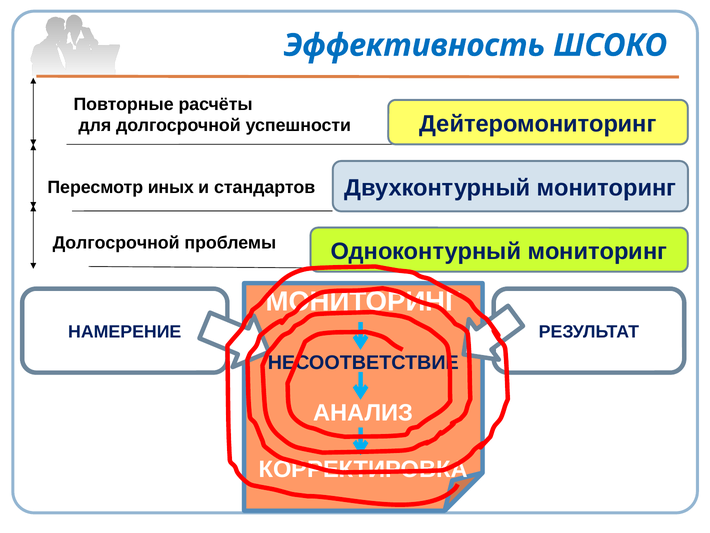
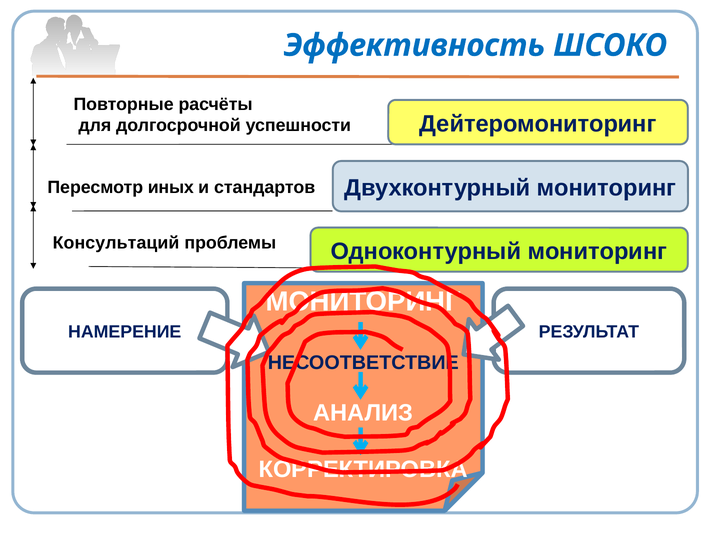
Долгосрочной at (116, 243): Долгосрочной -> Консультаций
